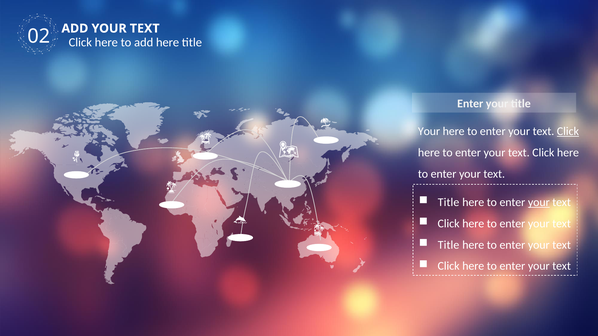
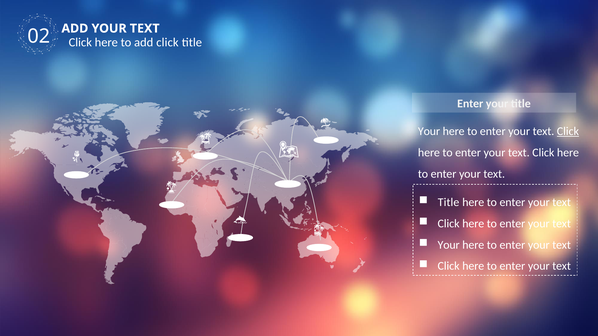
add here: here -> click
your at (539, 202) underline: present -> none
Title at (449, 245): Title -> Your
